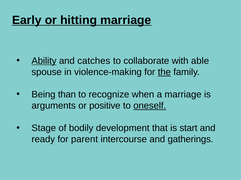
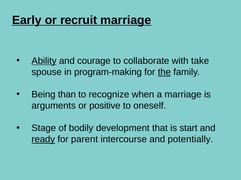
hitting: hitting -> recruit
catches: catches -> courage
able: able -> take
violence-making: violence-making -> program-making
oneself underline: present -> none
ready underline: none -> present
gatherings: gatherings -> potentially
